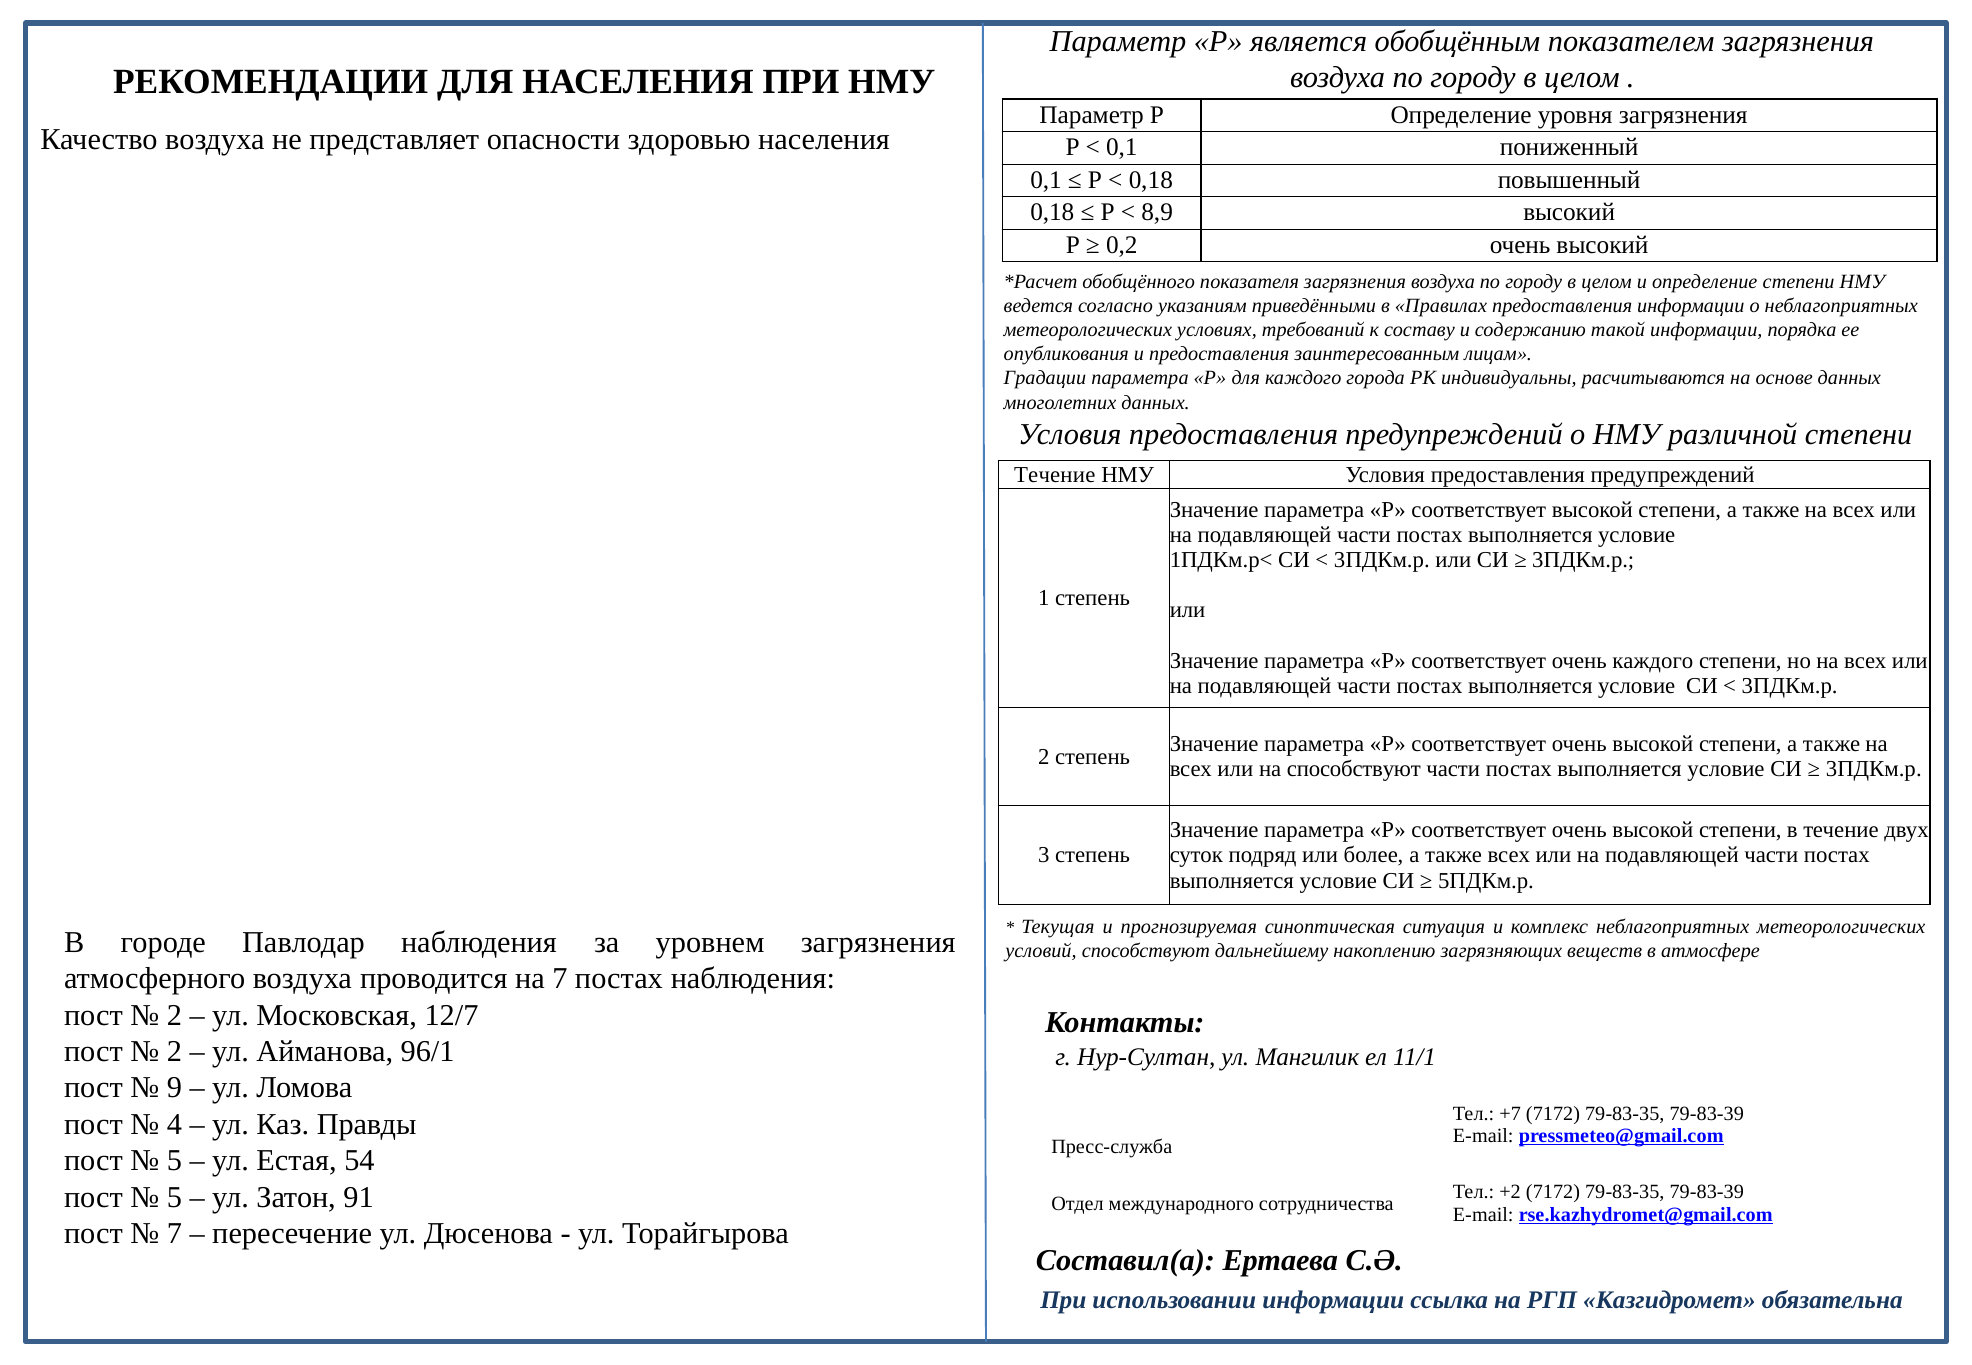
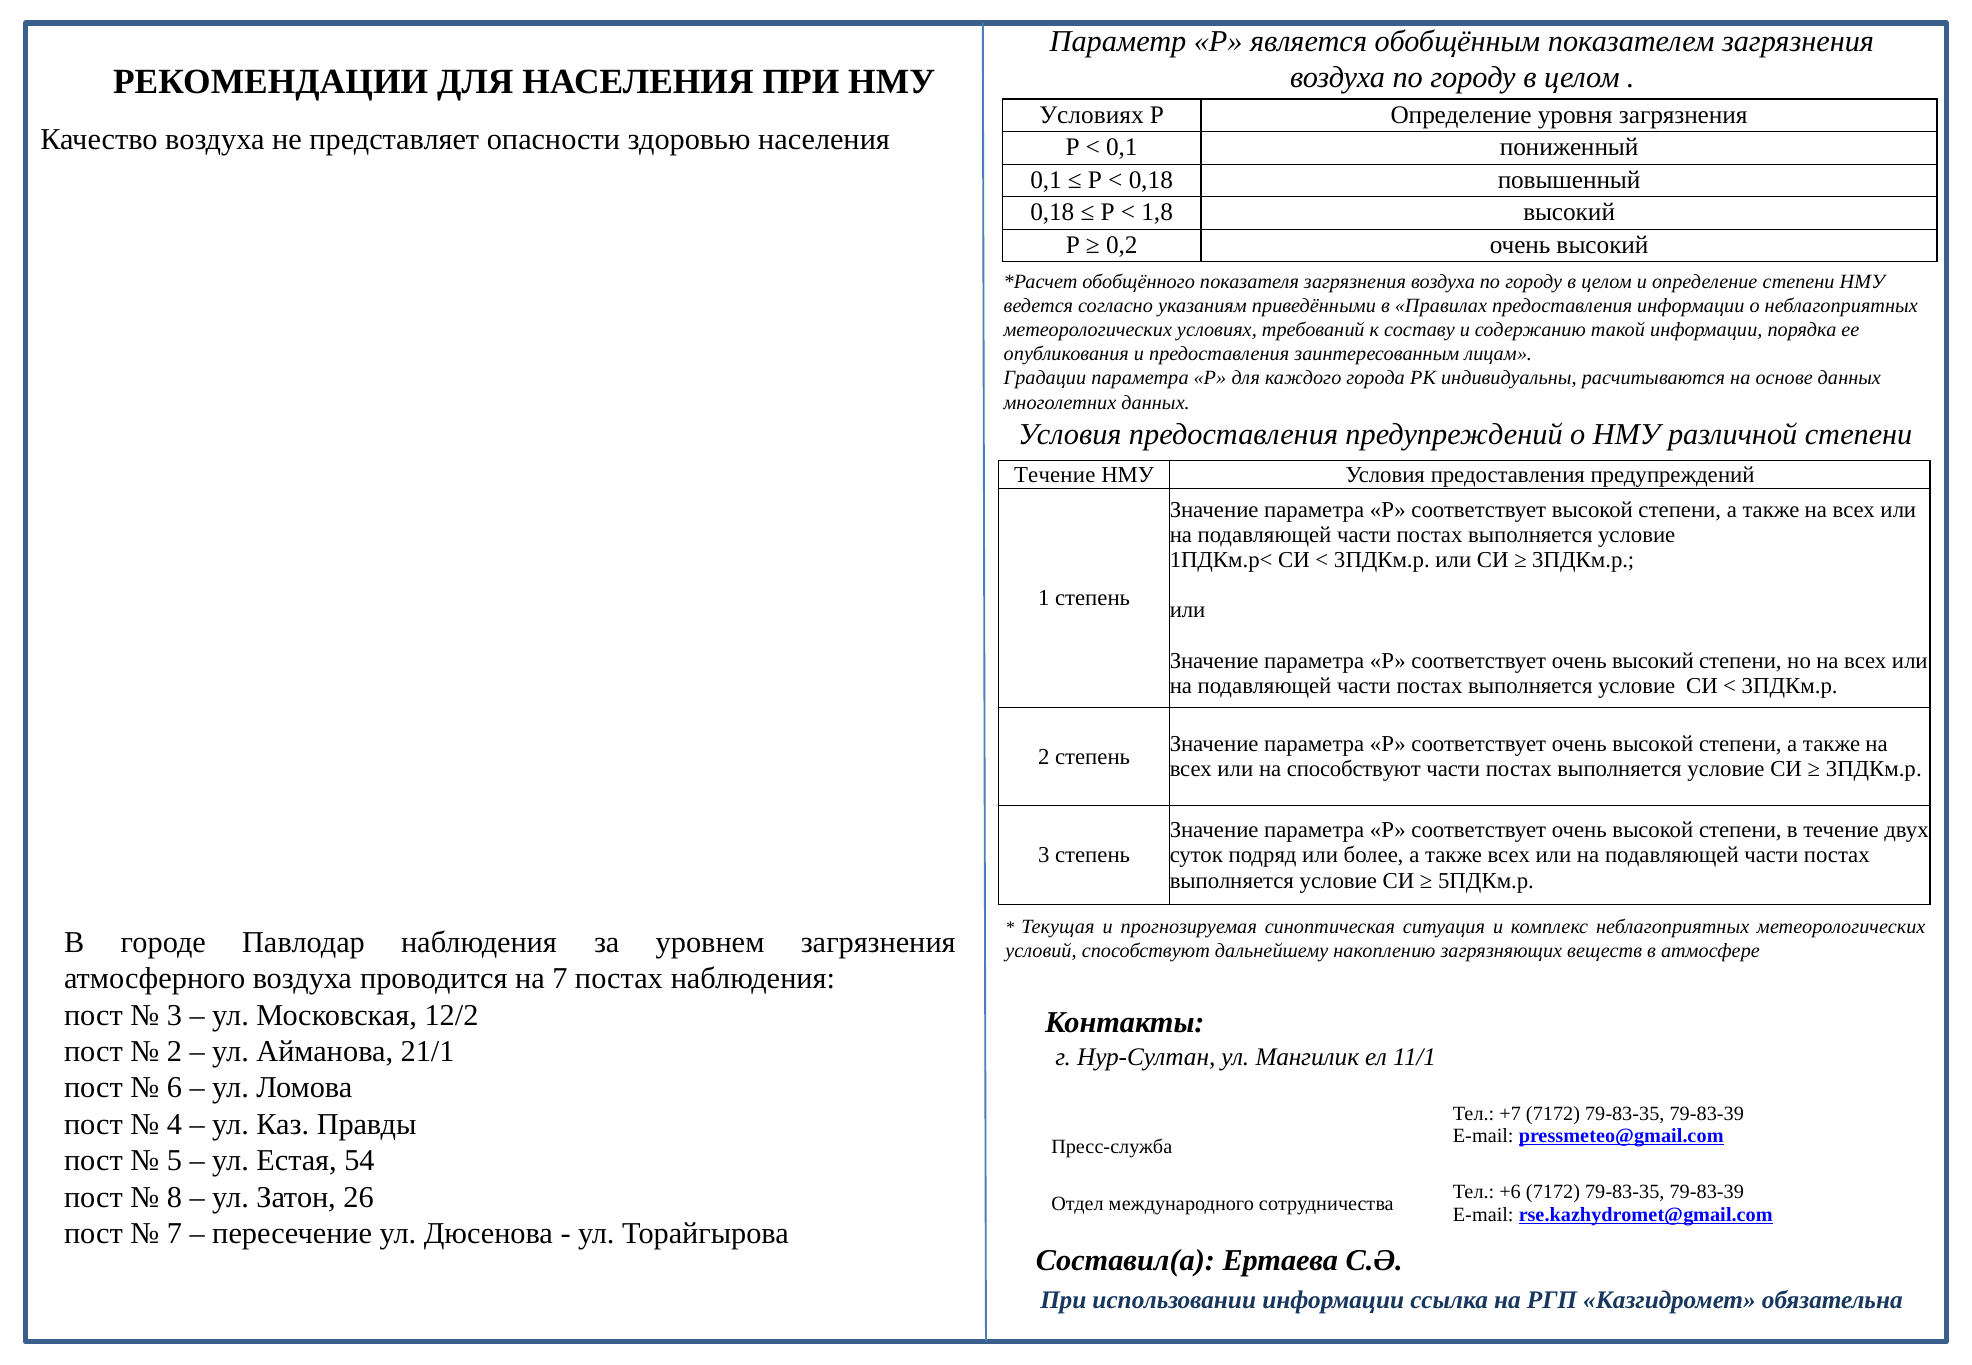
Параметр at (1092, 115): Параметр -> Условиях
8,9: 8,9 -> 1,8
соответствует очень каждого: каждого -> высокий
2 at (174, 1015): 2 -> 3
12/7: 12/7 -> 12/2
96/1: 96/1 -> 21/1
9: 9 -> 6
+2: +2 -> +6
5 at (174, 1197): 5 -> 8
91: 91 -> 26
